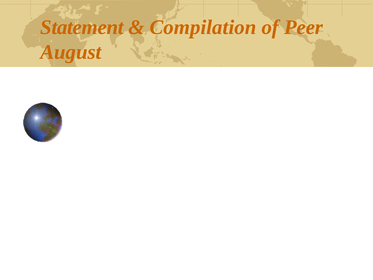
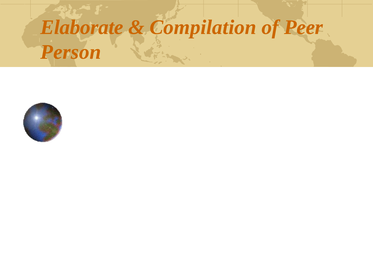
Statement: Statement -> Elaborate
August: August -> Person
